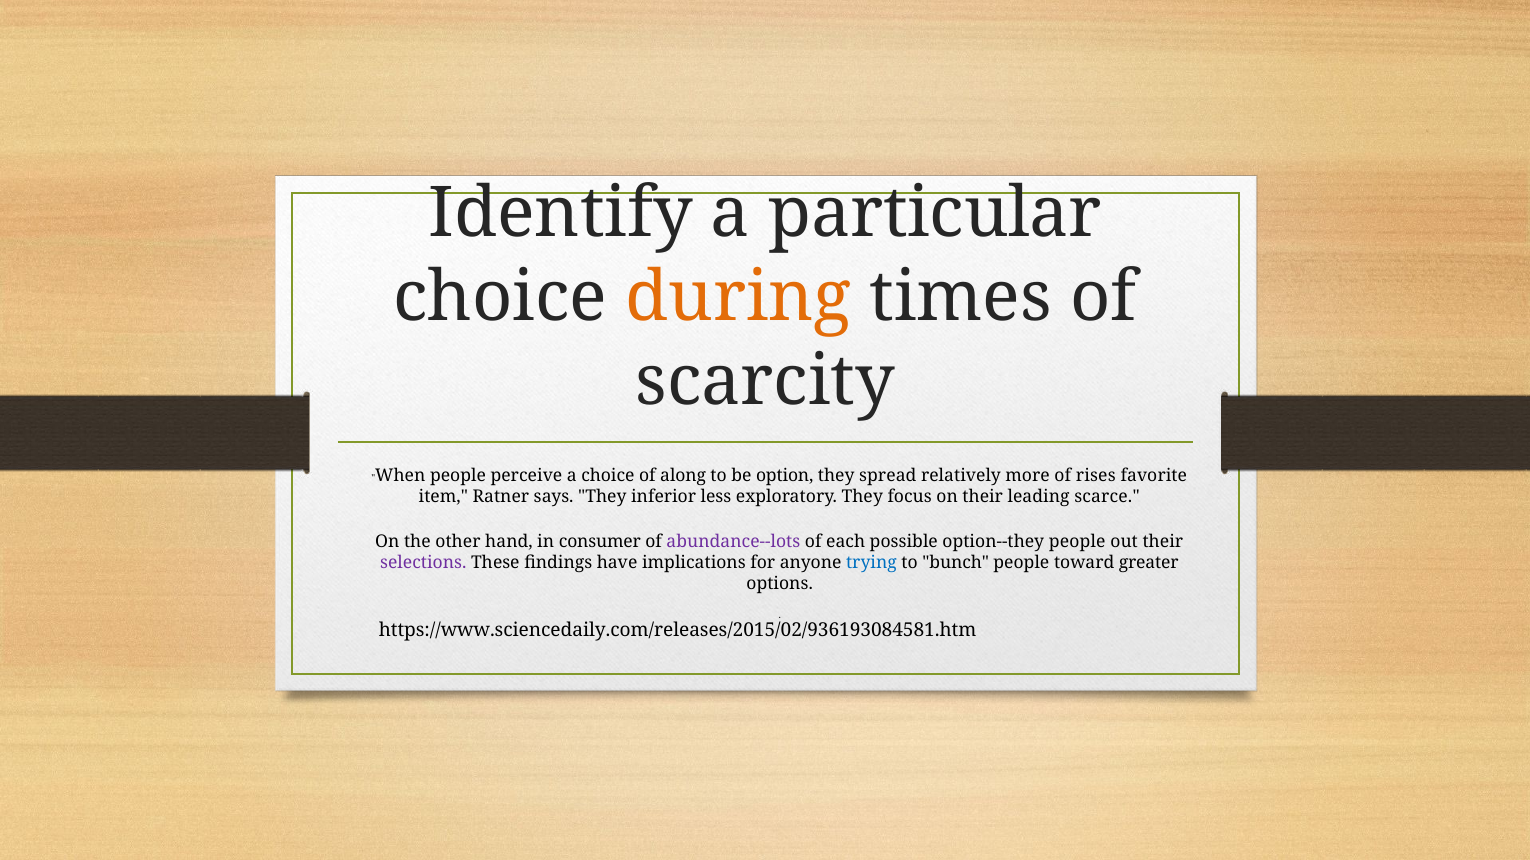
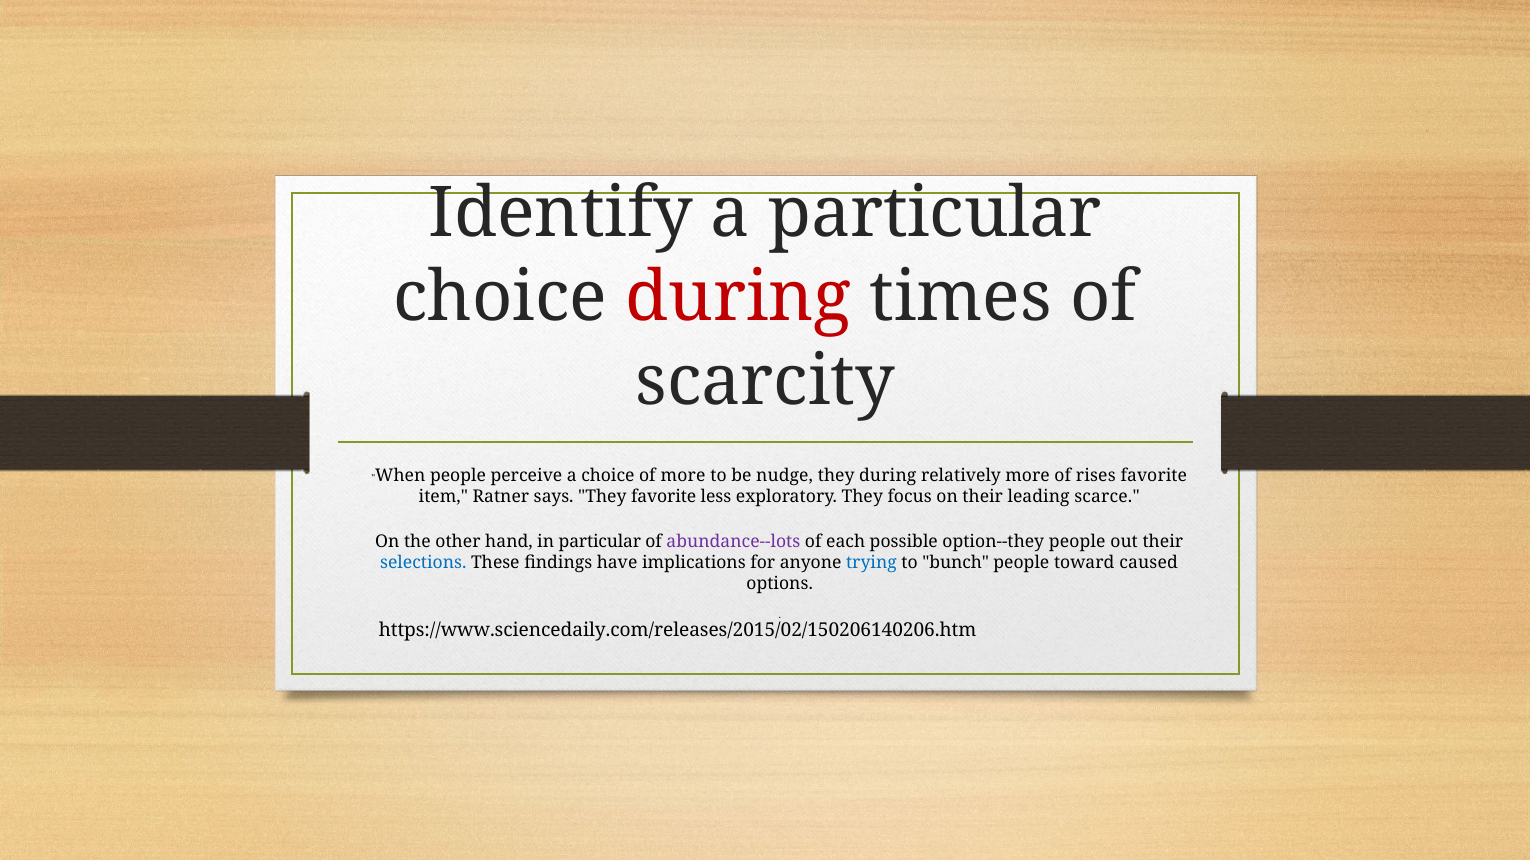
during at (739, 298) colour: orange -> red
of along: along -> more
option: option -> nudge
they spread: spread -> during
They inferior: inferior -> favorite
in consumer: consumer -> particular
selections colour: purple -> blue
greater: greater -> caused
https://www.sciencedaily.com/releases/2015/02/936193084581.htm: https://www.sciencedaily.com/releases/2015/02/936193084581.htm -> https://www.sciencedaily.com/releases/2015/02/150206140206.htm
